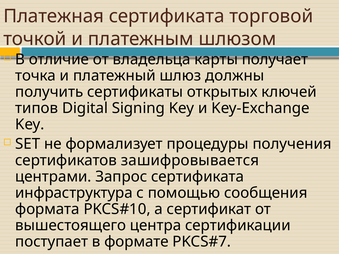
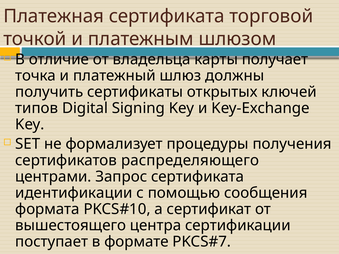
зашифровывается: зашифровывается -> распределяющего
инфраструктура: инфраструктура -> идентификации
